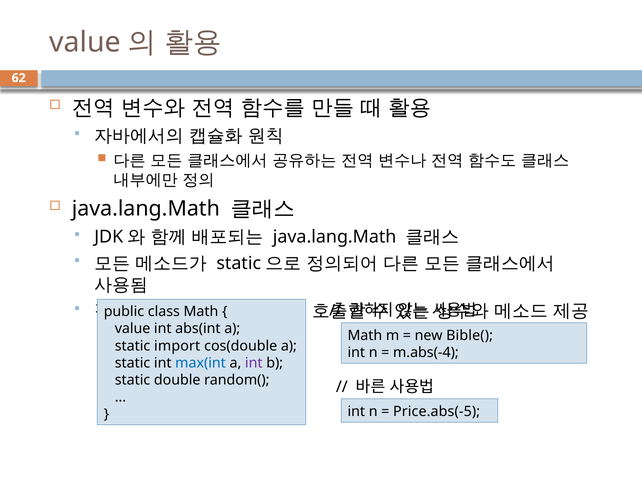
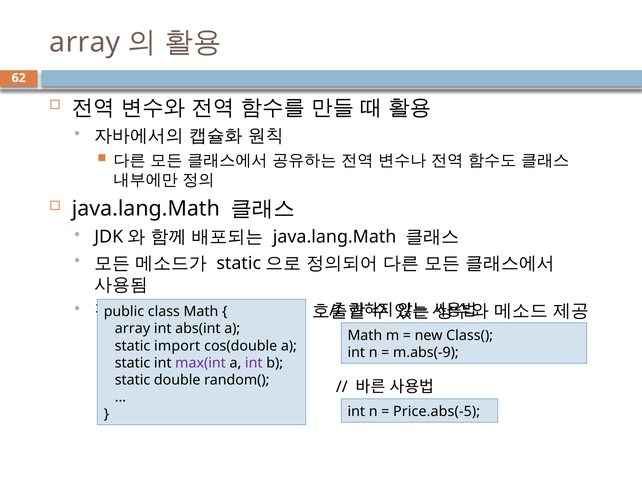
value at (85, 43): value -> array
value at (133, 329): value -> array
Bible(: Bible( -> Class(
m.abs(-4: m.abs(-4 -> m.abs(-9
max(int colour: blue -> purple
